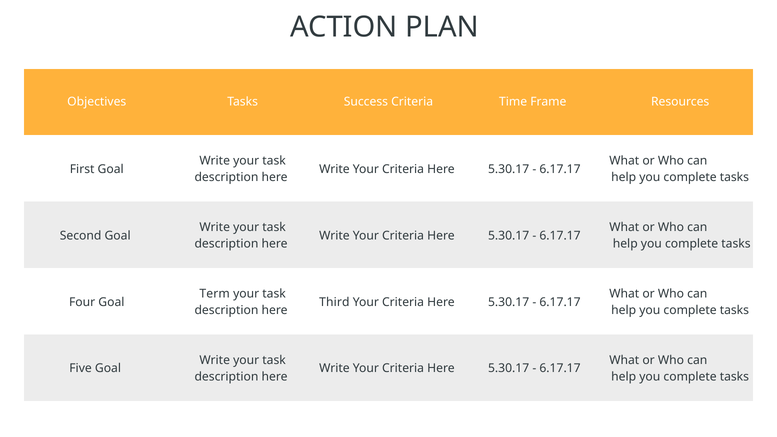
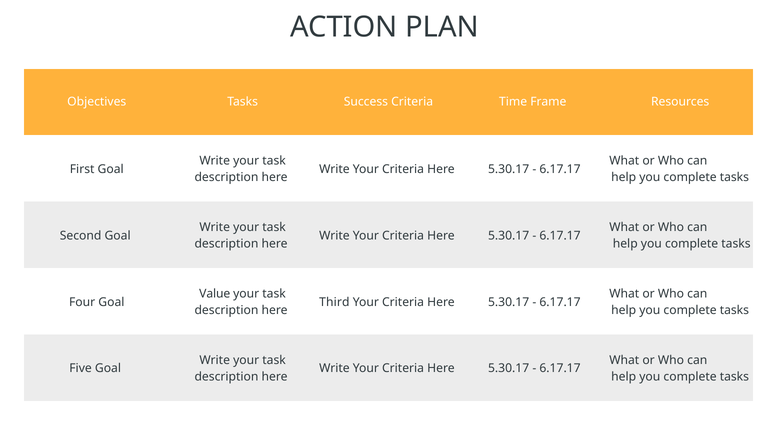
Term: Term -> Value
